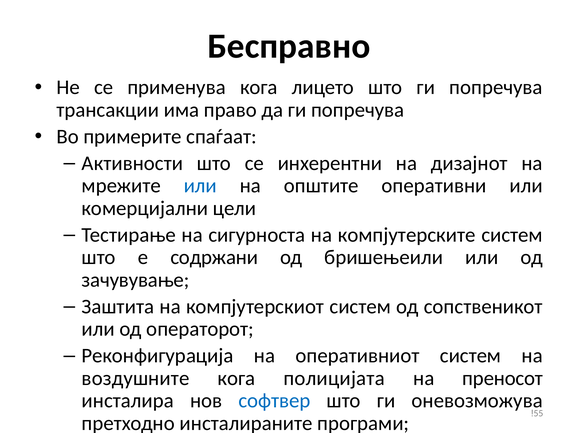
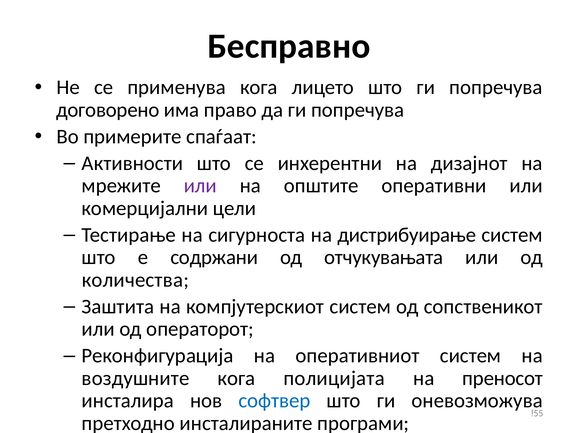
трансакции: трансакции -> договорено
или at (200, 186) colour: blue -> purple
компјутерските: компјутерските -> дистрибуирање
бришењеили: бришењеили -> отчукувањата
зачувување: зачувување -> количества
